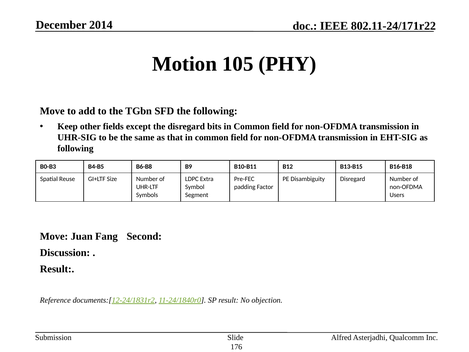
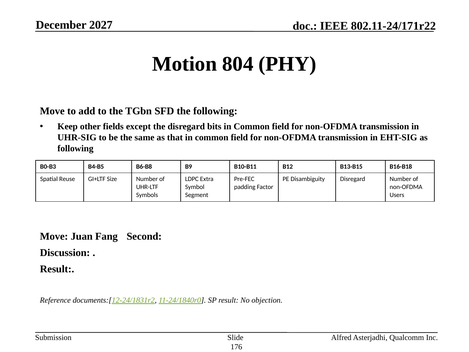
2014: 2014 -> 2027
105: 105 -> 804
